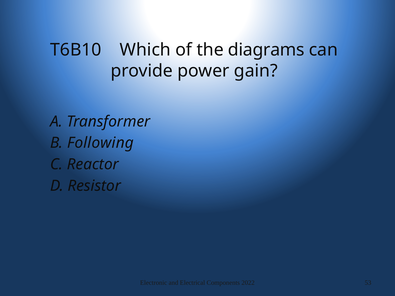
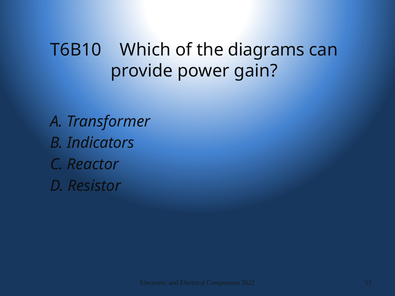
Following: Following -> Indicators
